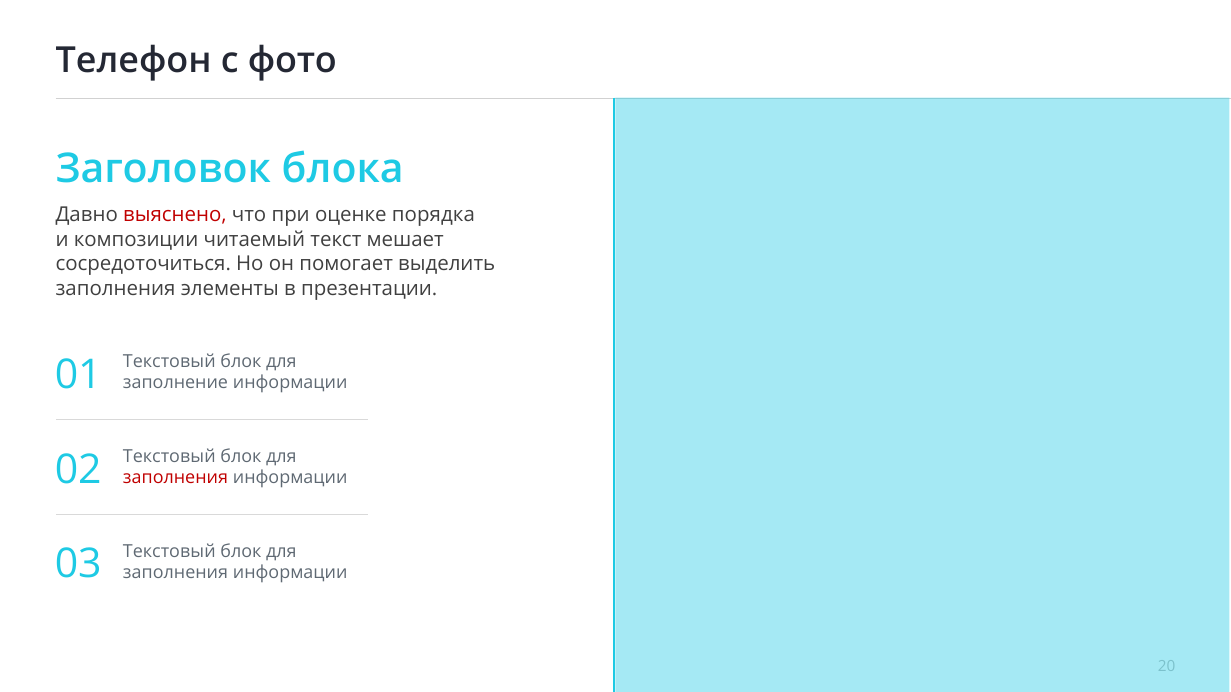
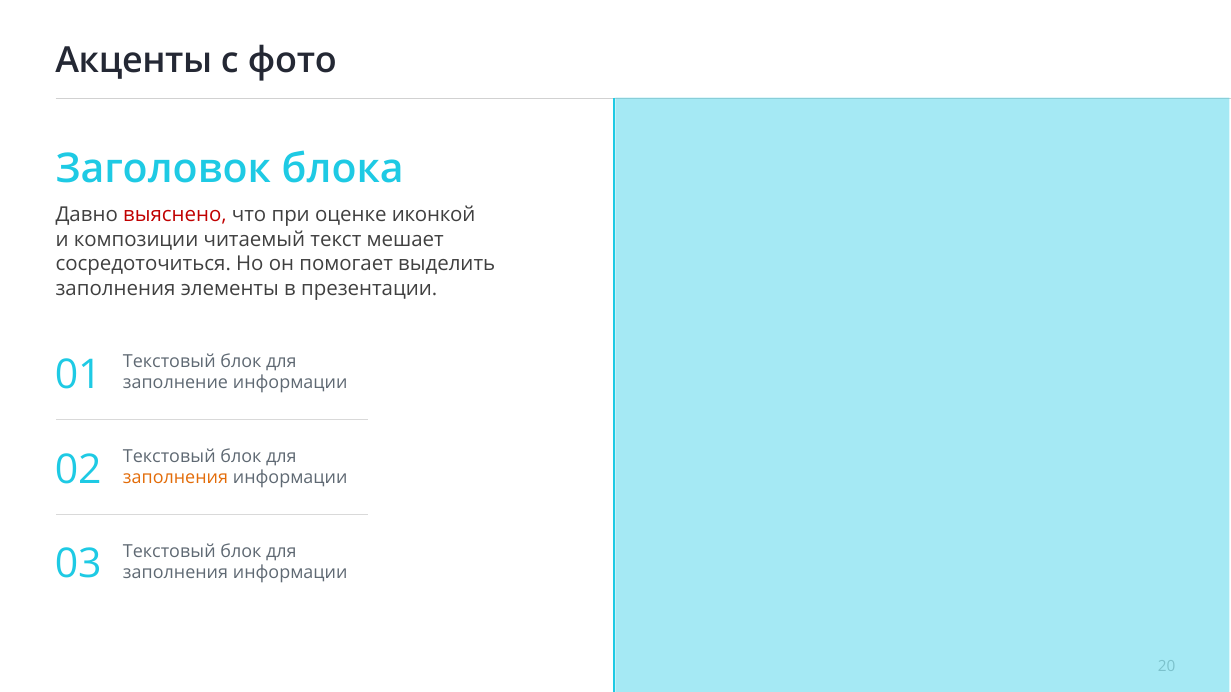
Телефон: Телефон -> Акценты
порядка: порядка -> иконкой
заполнения at (176, 478) colour: red -> orange
